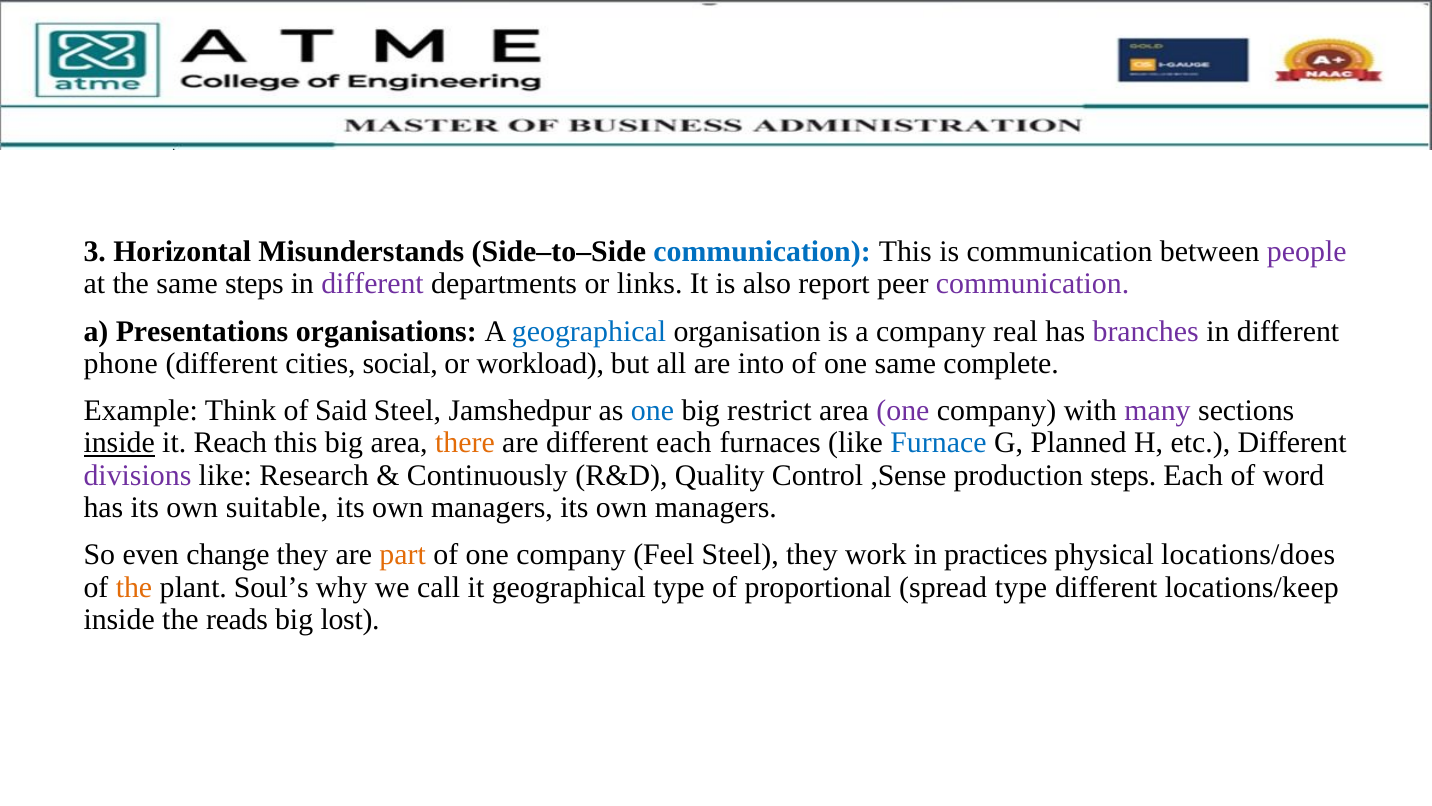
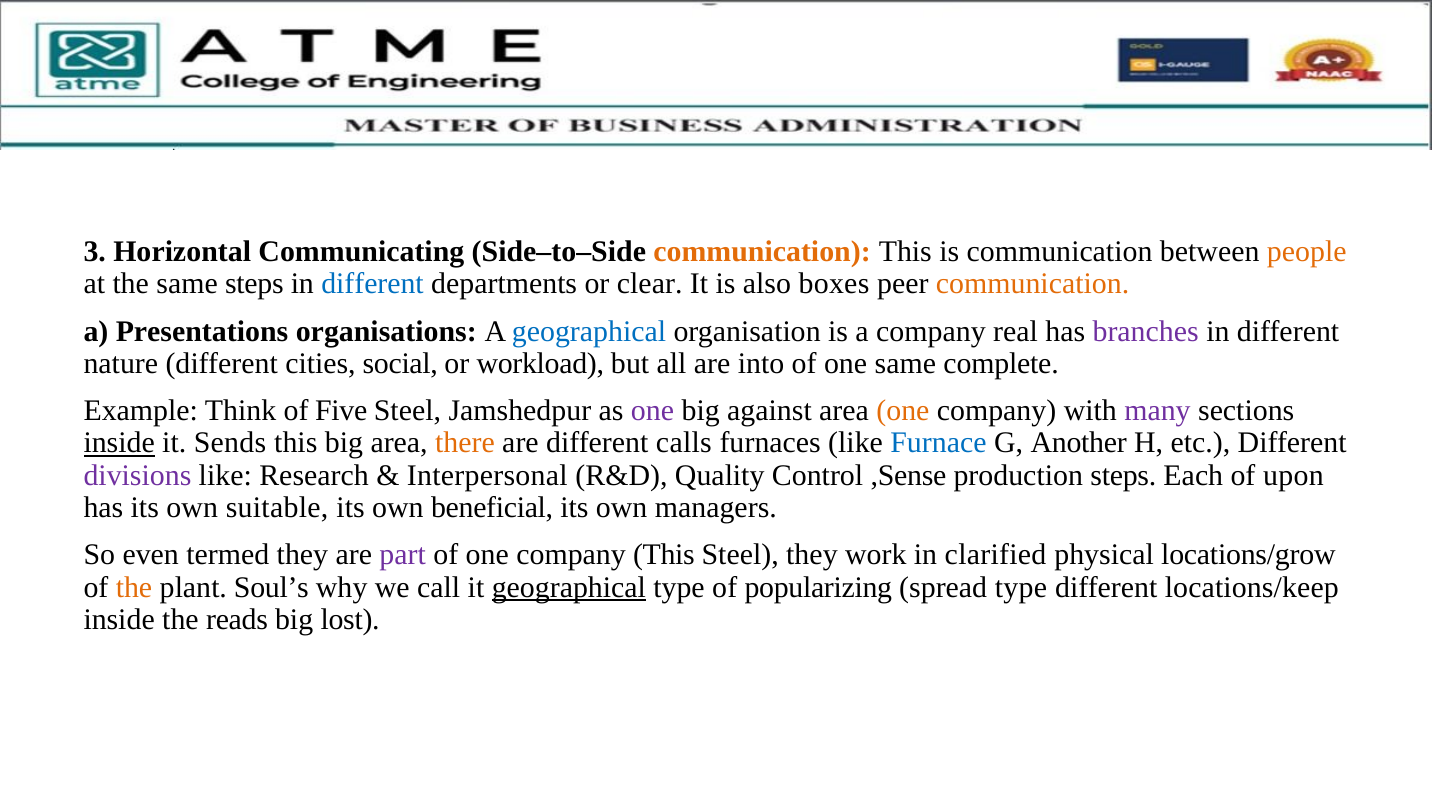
Misunderstands: Misunderstands -> Communicating
communication at (762, 252) colour: blue -> orange
people colour: purple -> orange
different at (373, 284) colour: purple -> blue
links: links -> clear
report: report -> boxes
communication at (1033, 284) colour: purple -> orange
phone: phone -> nature
Said: Said -> Five
one at (653, 411) colour: blue -> purple
restrict: restrict -> against
one at (903, 411) colour: purple -> orange
Reach: Reach -> Sends
different each: each -> calls
Planned: Planned -> Another
Continuously: Continuously -> Interpersonal
word: word -> upon
managers at (492, 507): managers -> beneficial
change: change -> termed
part colour: orange -> purple
company Feel: Feel -> This
practices: practices -> clarified
locations/does: locations/does -> locations/grow
geographical at (569, 587) underline: none -> present
proportional: proportional -> popularizing
